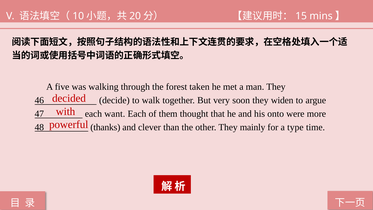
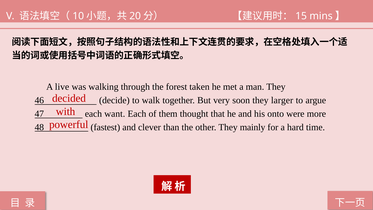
five: five -> live
widen: widen -> larger
thanks: thanks -> fastest
type: type -> hard
